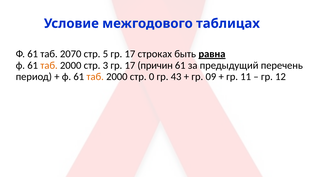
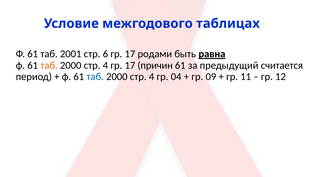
2070: 2070 -> 2001
5: 5 -> 6
строках: строках -> родами
3 at (105, 65): 3 -> 4
перечень: перечень -> считается
таб at (95, 77) colour: orange -> blue
0 at (152, 77): 0 -> 4
43: 43 -> 04
